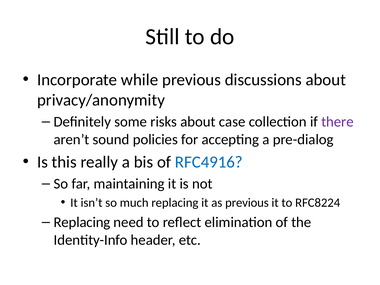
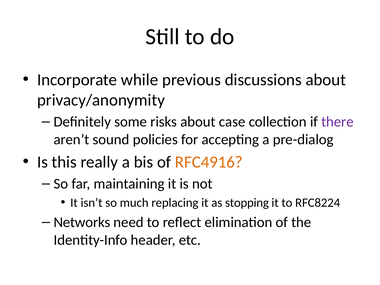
RFC4916 colour: blue -> orange
as previous: previous -> stopping
Replacing at (82, 222): Replacing -> Networks
